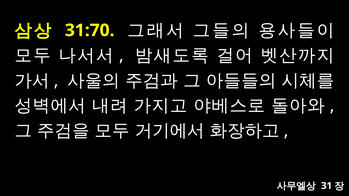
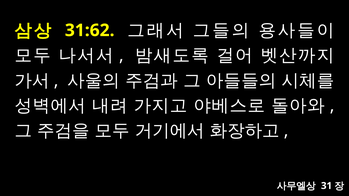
31:70: 31:70 -> 31:62
